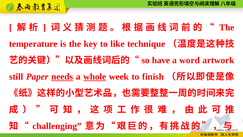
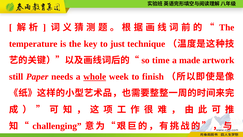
like: like -> just
have: have -> time
word: word -> made
needs underline: present -> none
